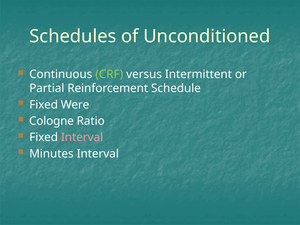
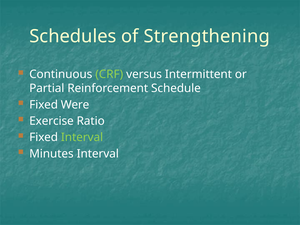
Unconditioned: Unconditioned -> Strengthening
Cologne: Cologne -> Exercise
Interval at (82, 137) colour: pink -> light green
